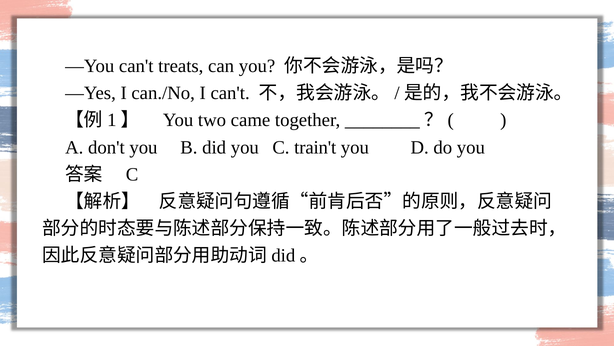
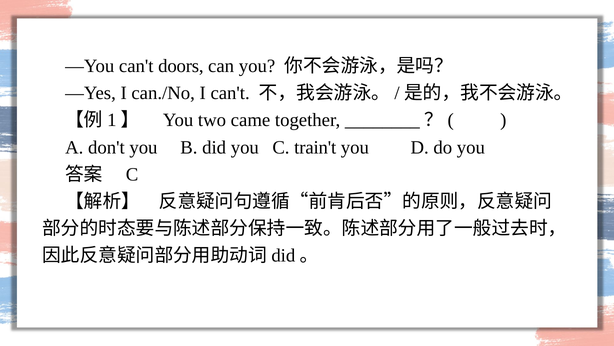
treats: treats -> doors
